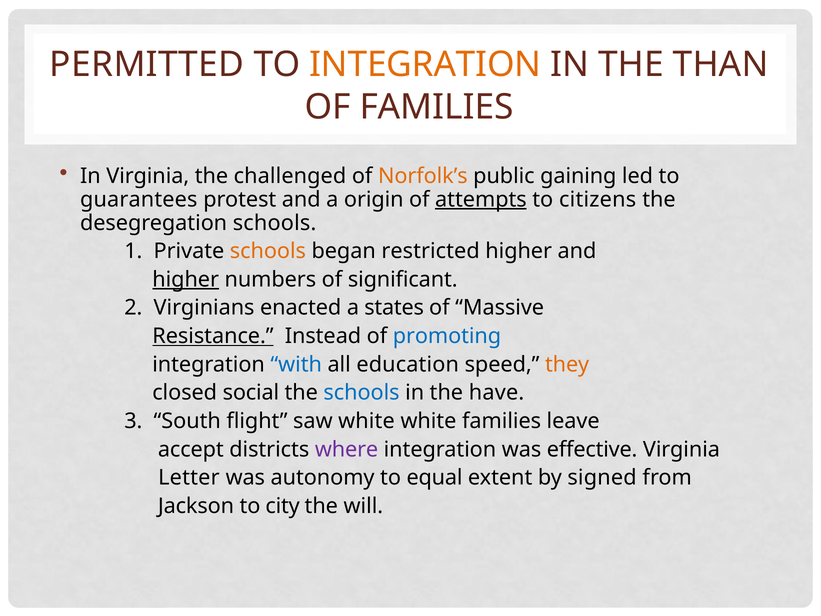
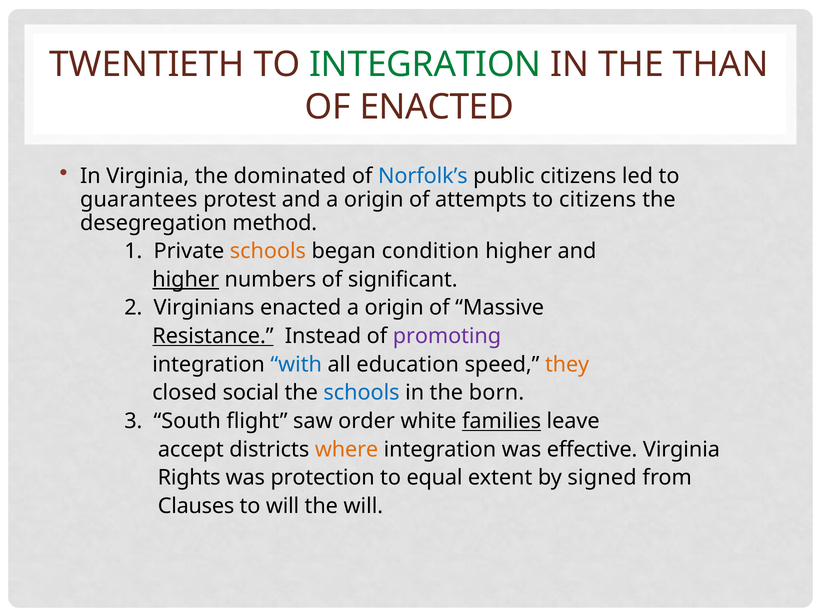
PERMITTED: PERMITTED -> TWENTIETH
INTEGRATION at (425, 65) colour: orange -> green
OF FAMILIES: FAMILIES -> ENACTED
challenged: challenged -> dominated
Norfolk’s colour: orange -> blue
public gaining: gaining -> citizens
attempts underline: present -> none
desegregation schools: schools -> method
restricted: restricted -> condition
enacted a states: states -> origin
promoting colour: blue -> purple
have: have -> born
saw white: white -> order
families at (502, 421) underline: none -> present
where colour: purple -> orange
Letter: Letter -> Rights
autonomy: autonomy -> protection
Jackson: Jackson -> Clauses
to city: city -> will
